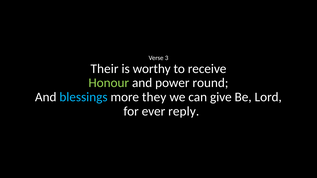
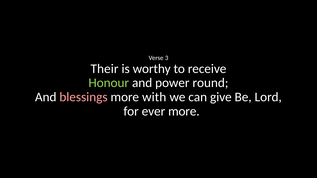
blessings colour: light blue -> pink
they: they -> with
ever reply: reply -> more
